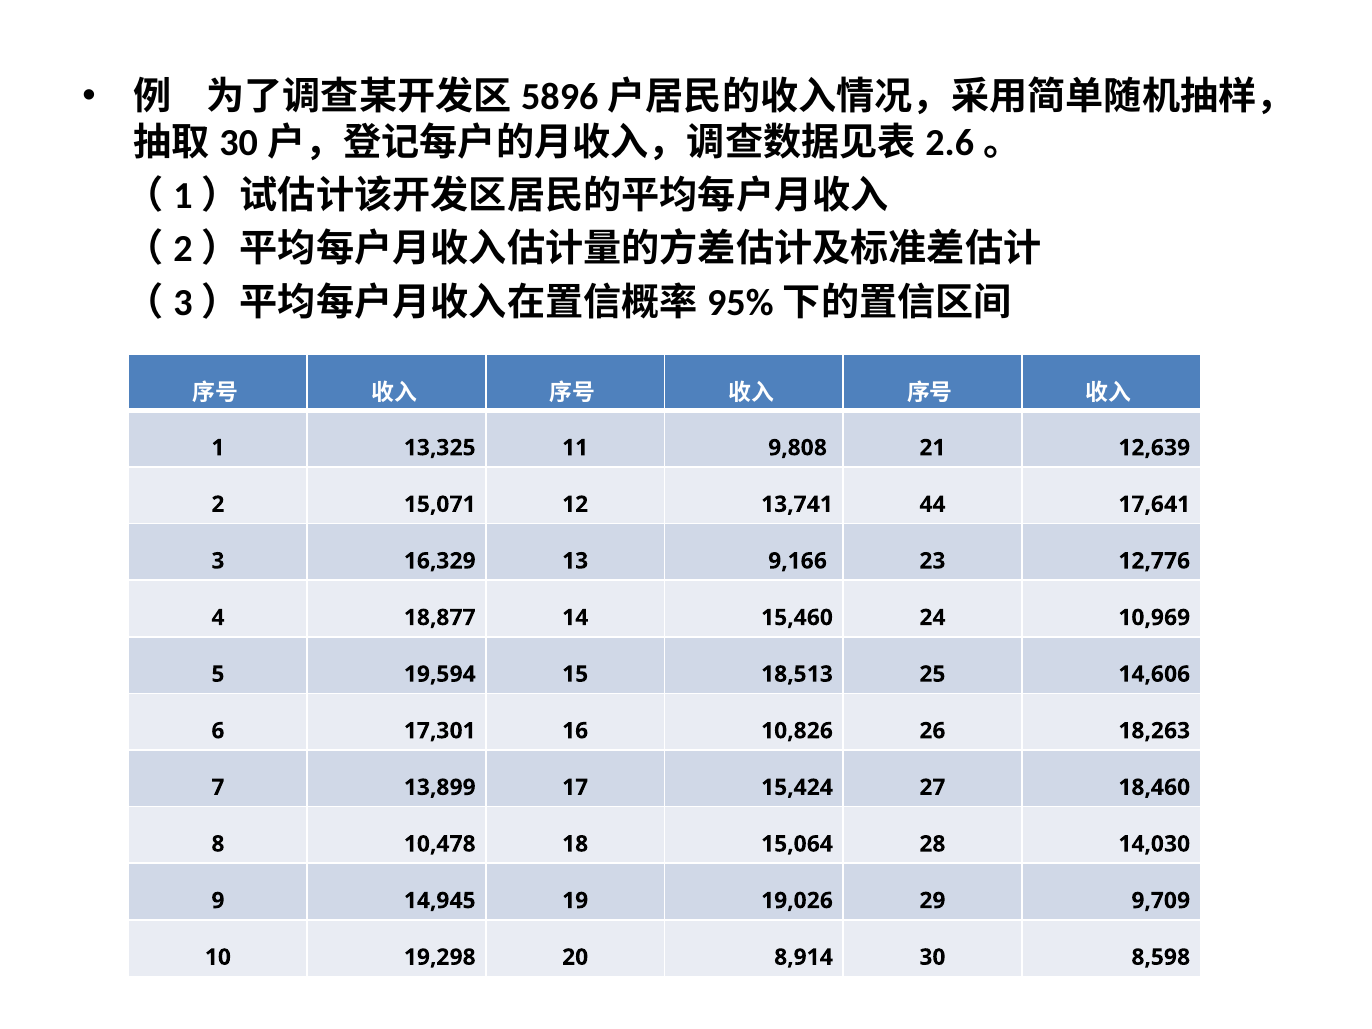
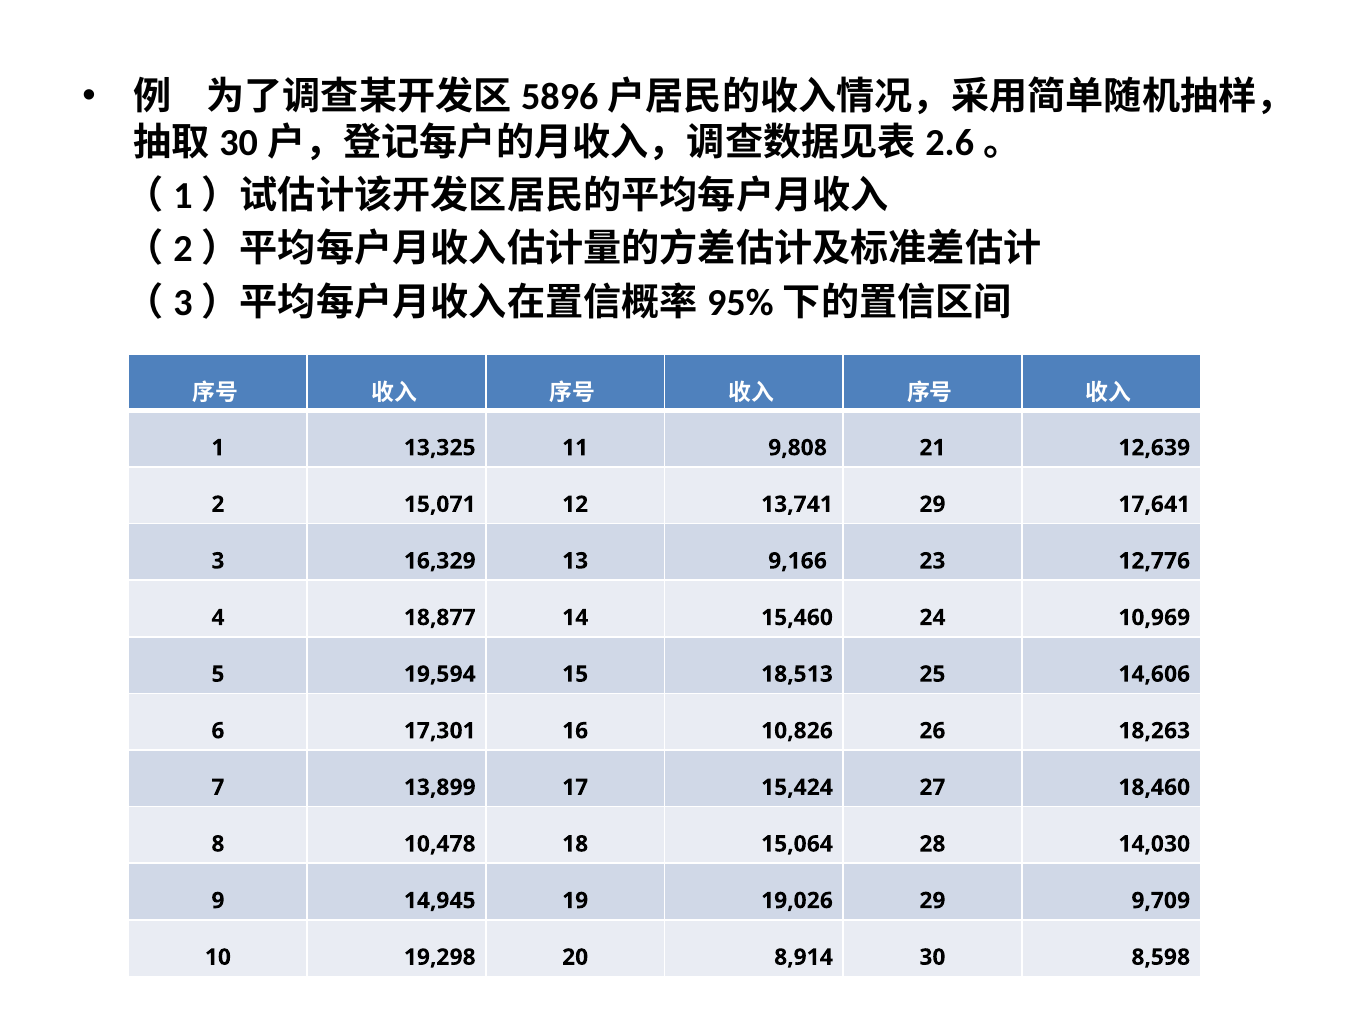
13,741 44: 44 -> 29
